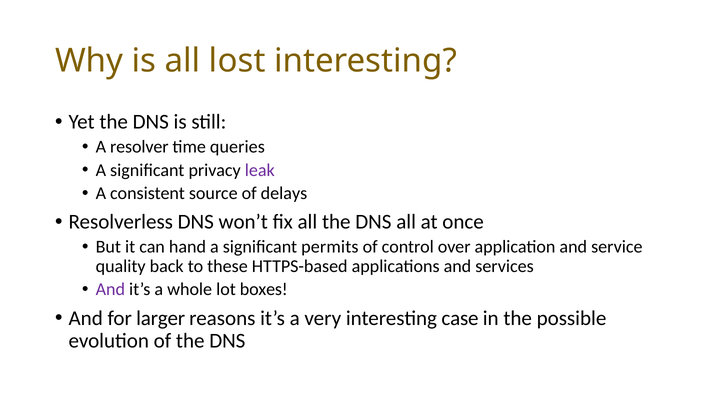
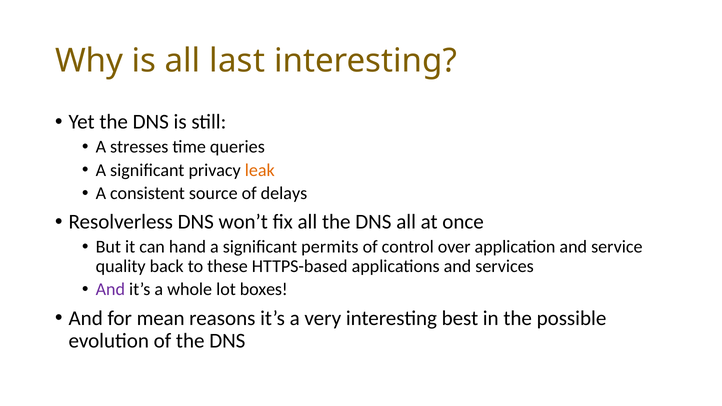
lost: lost -> last
resolver: resolver -> stresses
leak colour: purple -> orange
larger: larger -> mean
case: case -> best
